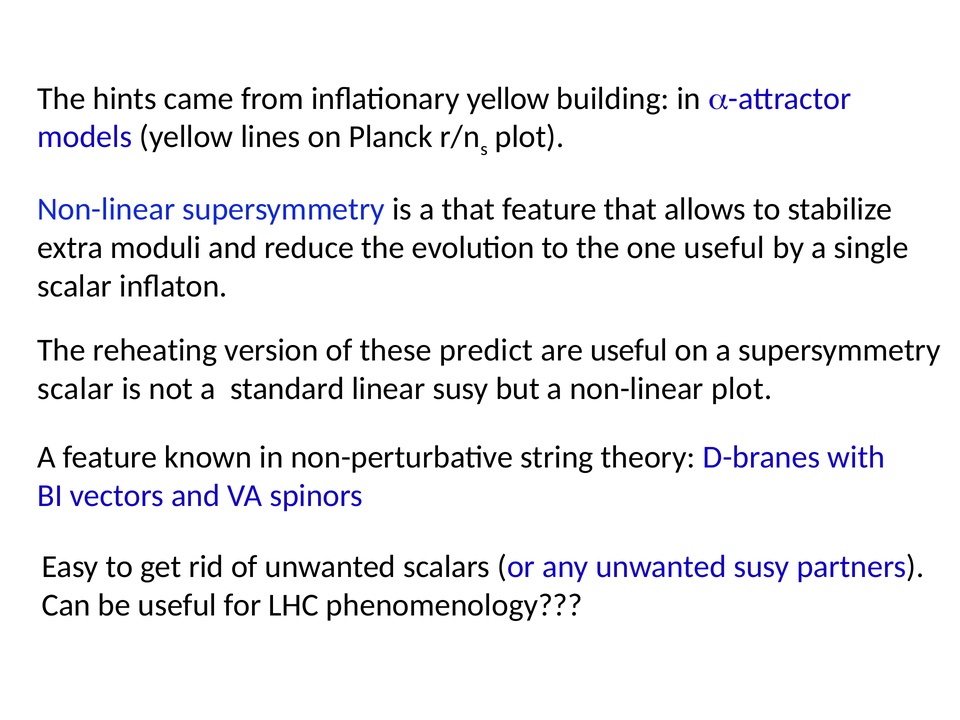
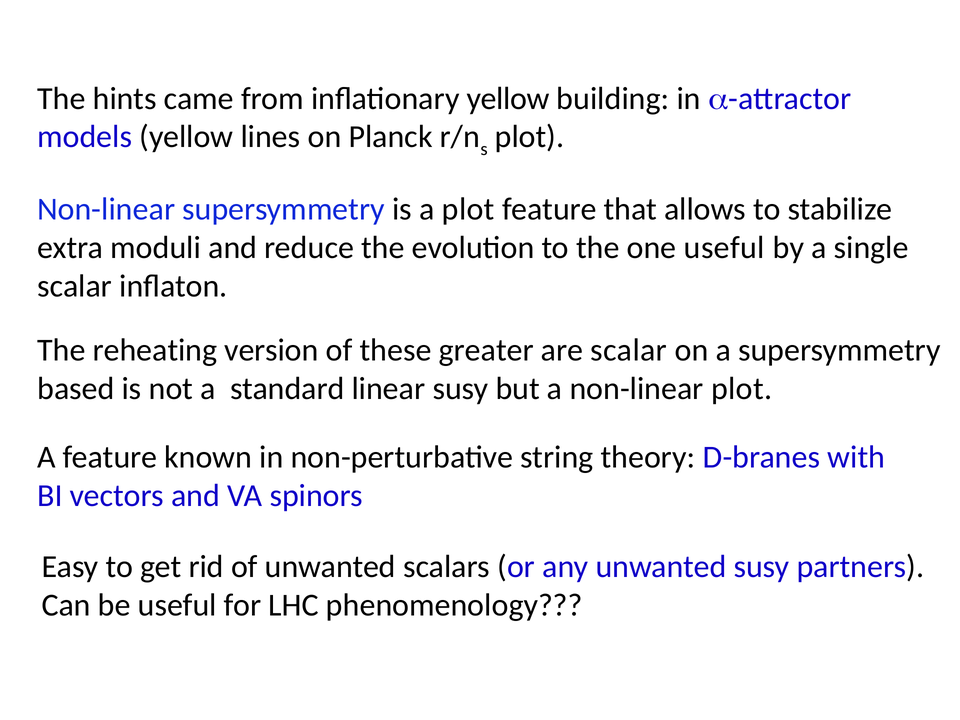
a that: that -> plot
predict: predict -> greater
are useful: useful -> scalar
scalar at (76, 389): scalar -> based
